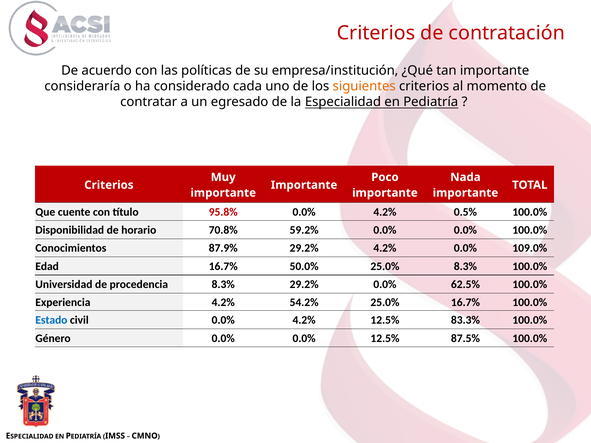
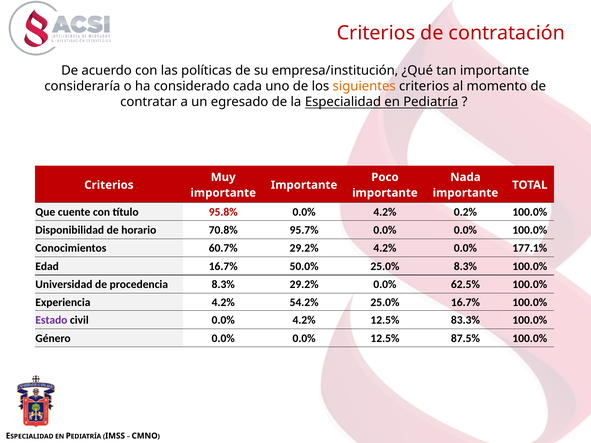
0.5%: 0.5% -> 0.2%
59.2%: 59.2% -> 95.7%
87.9%: 87.9% -> 60.7%
109.0%: 109.0% -> 177.1%
Estado colour: blue -> purple
